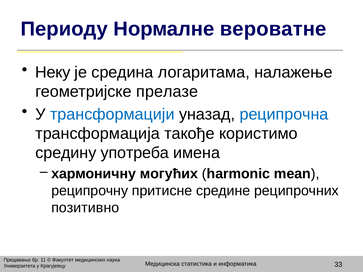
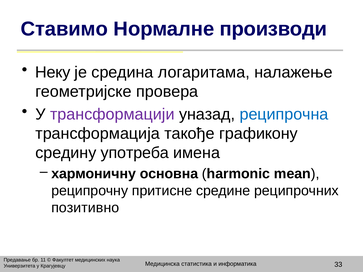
Периоду: Периоду -> Ставимо
вероватне: вероватне -> производи
прелазе: прелазе -> провера
трансформацији colour: blue -> purple
користимо: користимо -> графикону
могућих: могућих -> основна
